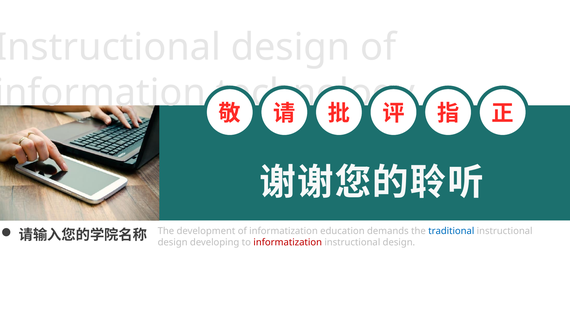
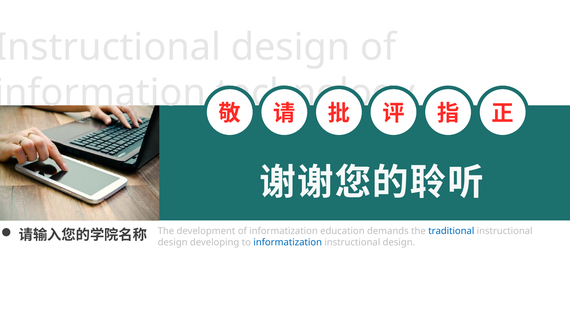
informatization at (288, 242) colour: red -> blue
